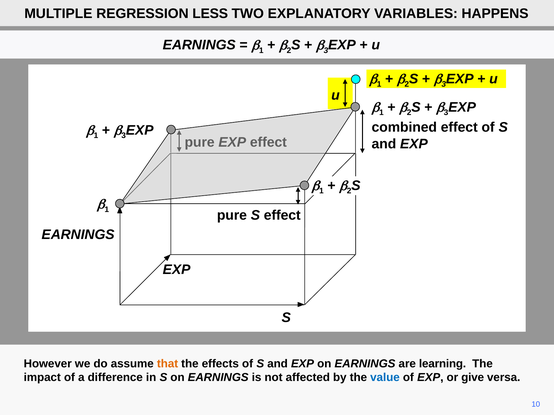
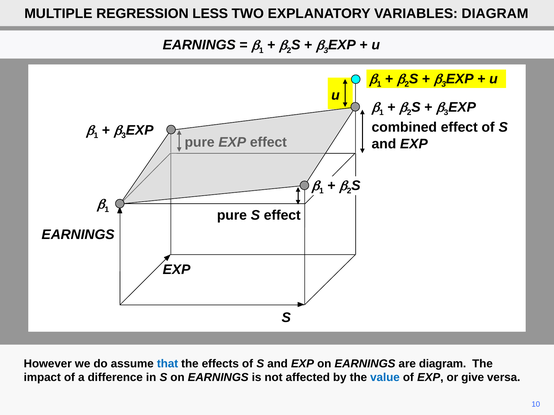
VARIABLES HAPPENS: HAPPENS -> DIAGRAM
that colour: orange -> blue
are learning: learning -> diagram
